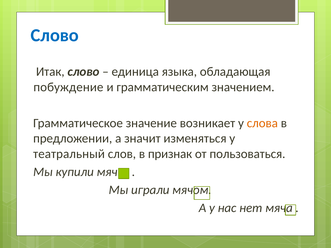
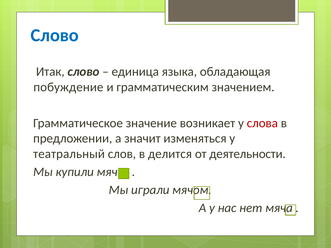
слова colour: orange -> red
признак: признак -> делится
пользоваться: пользоваться -> деятельности
